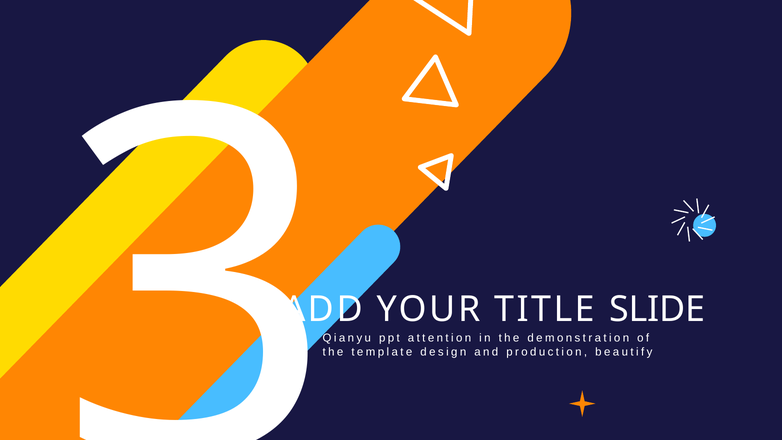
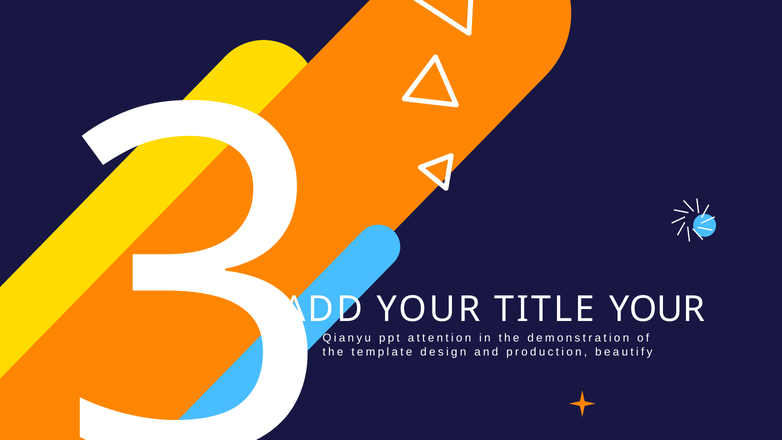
TITLE SLIDE: SLIDE -> YOUR
